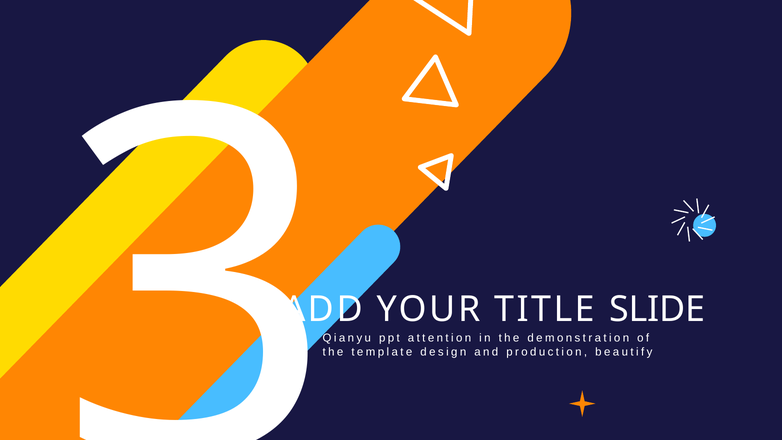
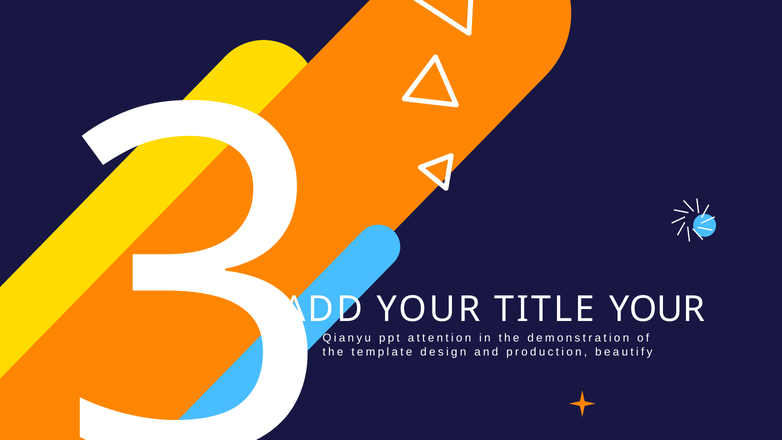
TITLE SLIDE: SLIDE -> YOUR
